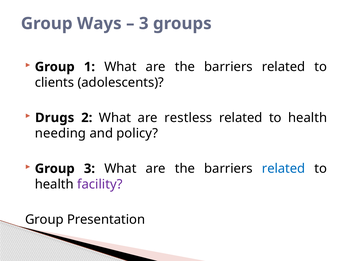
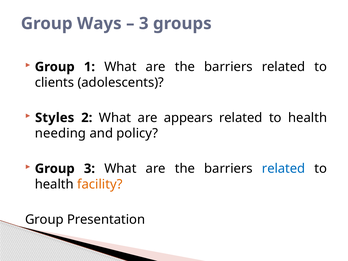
Drugs: Drugs -> Styles
restless: restless -> appears
facility colour: purple -> orange
